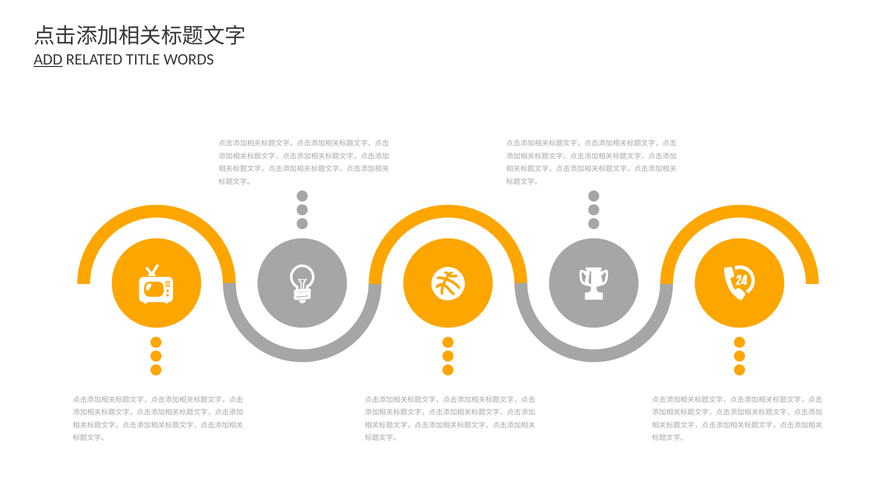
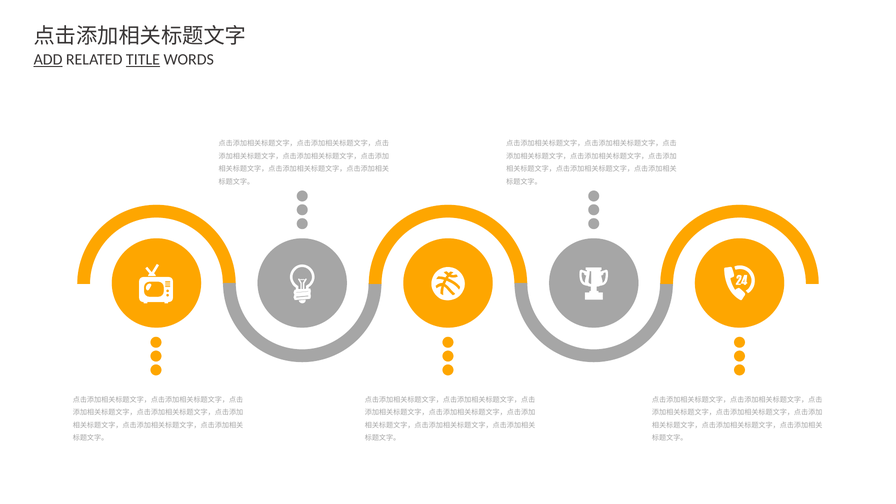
TITLE underline: none -> present
